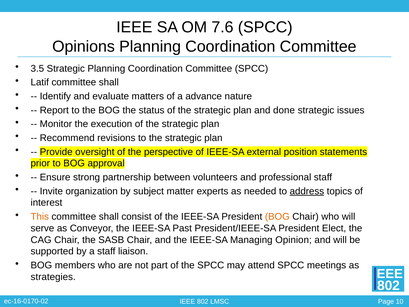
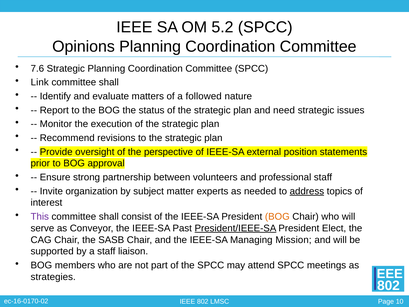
7.6: 7.6 -> 5.2
3.5: 3.5 -> 7.6
Latif: Latif -> Link
advance: advance -> followed
done: done -> need
This colour: orange -> purple
President/IEEE-SA underline: none -> present
Opinion: Opinion -> Mission
